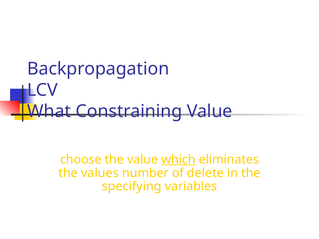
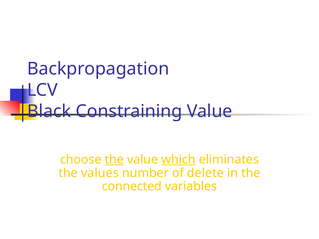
What: What -> Black
the at (114, 160) underline: none -> present
specifying: specifying -> connected
